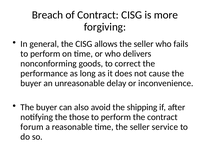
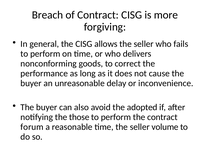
shipping: shipping -> adopted
service: service -> volume
